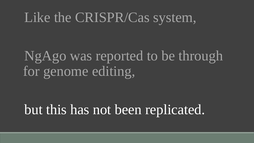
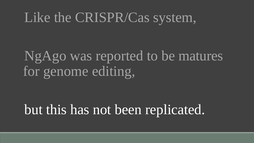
through: through -> matures
